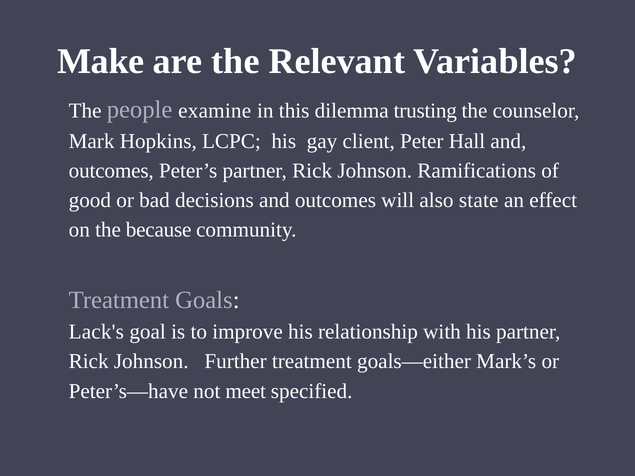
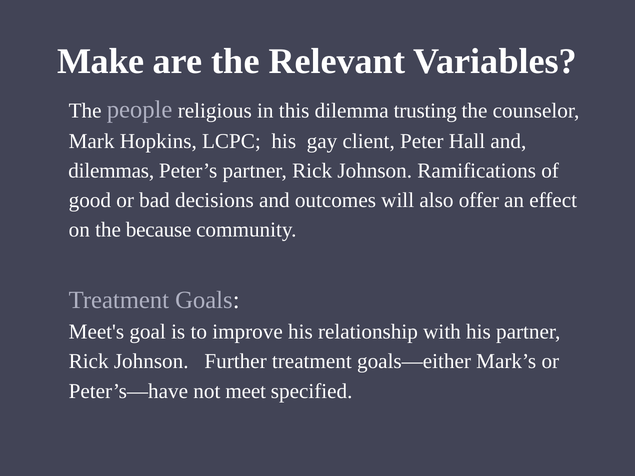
examine: examine -> religious
outcomes at (111, 171): outcomes -> dilemmas
state: state -> offer
Lack's: Lack's -> Meet's
